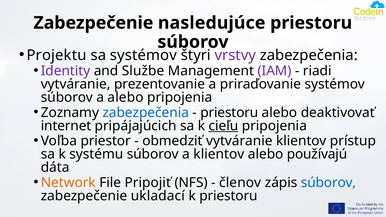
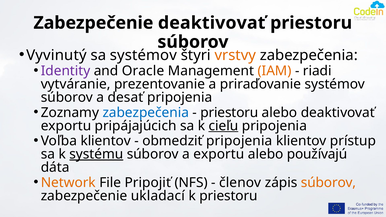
Zabezpečenie nasledujúce: nasledujúce -> deaktivovať
Projektu: Projektu -> Vyvinutý
vrstvy colour: purple -> orange
Službe: Službe -> Oracle
IAM colour: purple -> orange
a alebo: alebo -> desať
internet at (66, 126): internet -> exportu
Voľba priestor: priestor -> klientov
obmedziť vytváranie: vytváranie -> pripojenia
systému underline: none -> present
a klientov: klientov -> exportu
súborov at (328, 183) colour: blue -> orange
